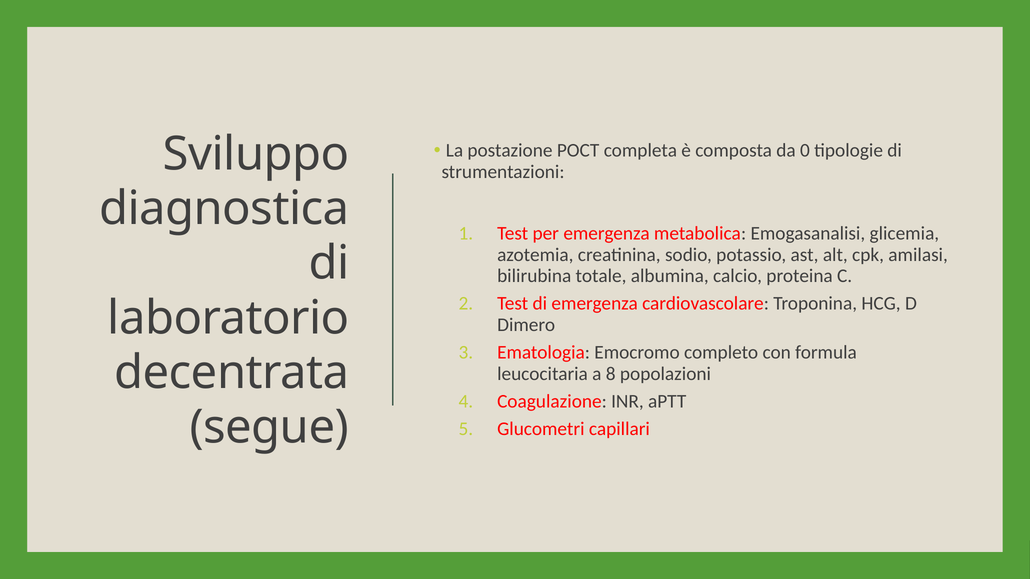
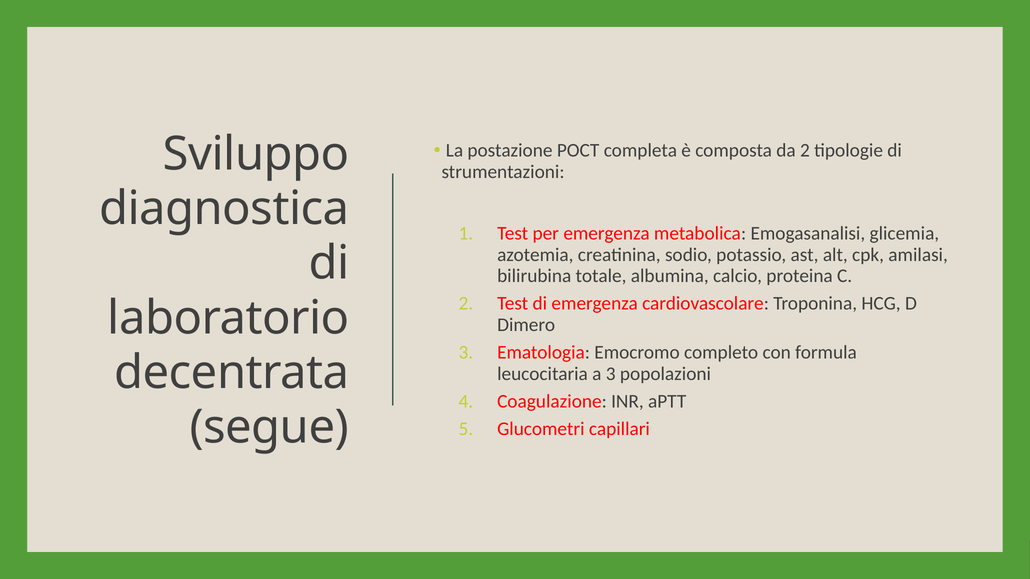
da 0: 0 -> 2
a 8: 8 -> 3
